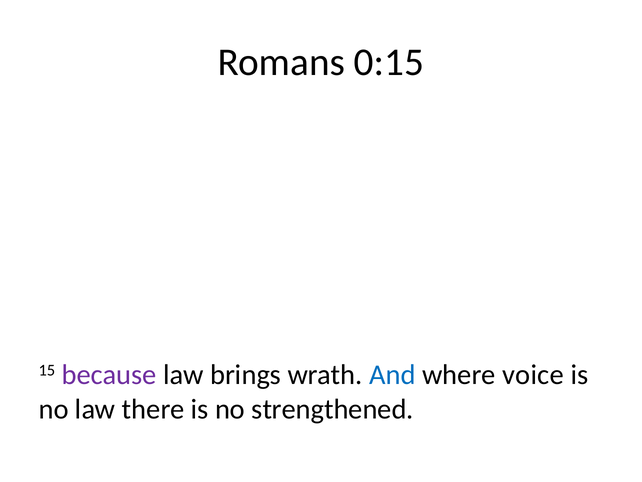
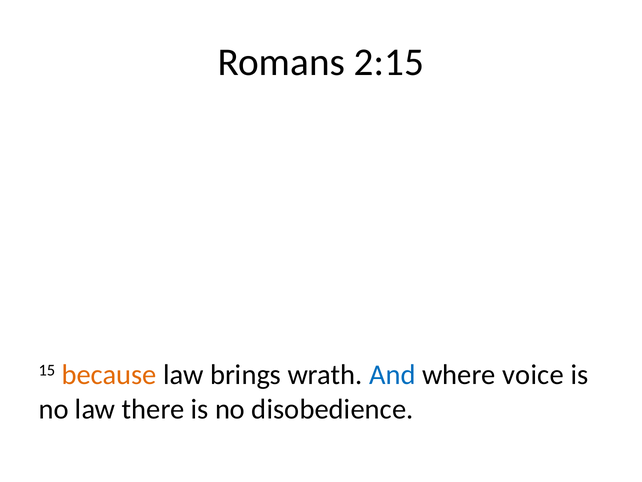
0:15: 0:15 -> 2:15
because colour: purple -> orange
strengthened: strengthened -> disobedience
